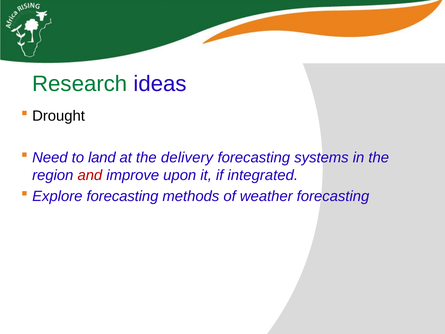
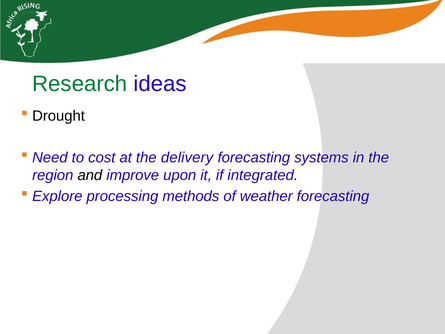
land: land -> cost
and colour: red -> black
Explore forecasting: forecasting -> processing
